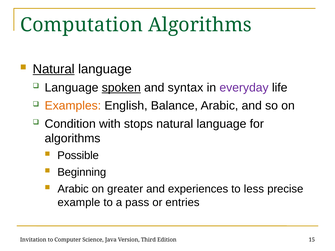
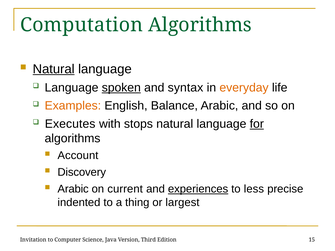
everyday colour: purple -> orange
Condition: Condition -> Executes
for underline: none -> present
Possible: Possible -> Account
Beginning: Beginning -> Discovery
greater: greater -> current
experiences underline: none -> present
example: example -> indented
pass: pass -> thing
entries: entries -> largest
